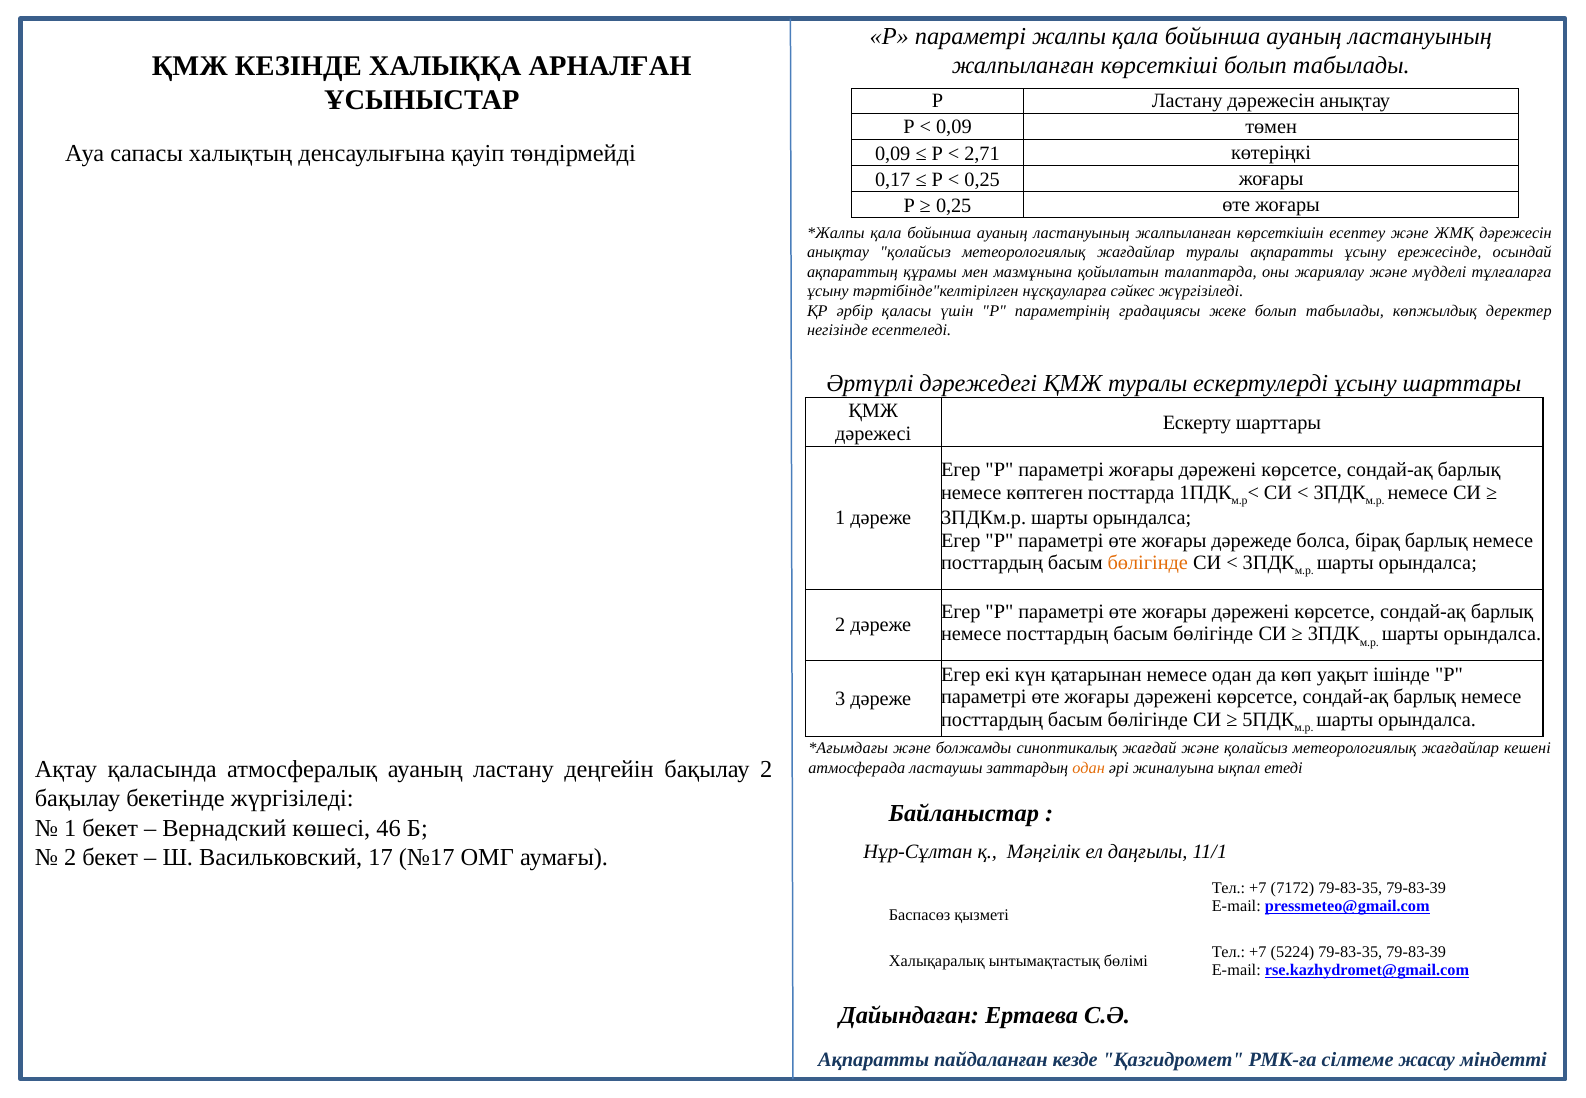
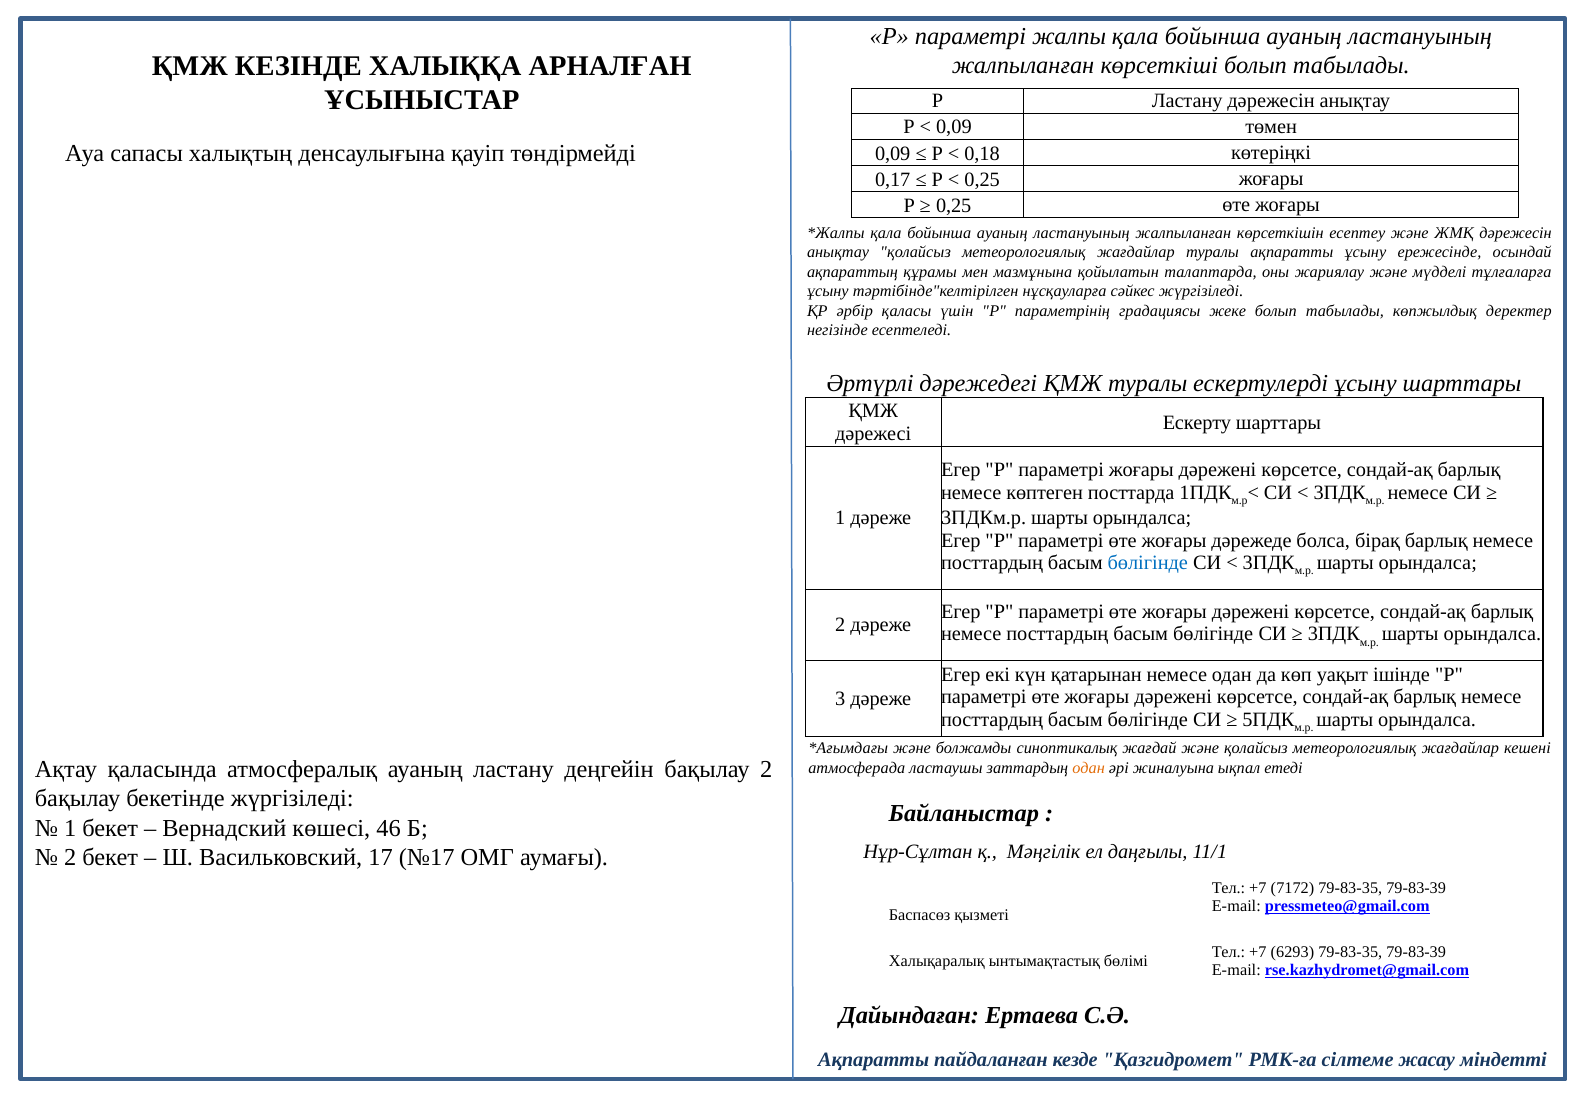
2,71: 2,71 -> 0,18
бөлігінде at (1148, 563) colour: orange -> blue
5224: 5224 -> 6293
